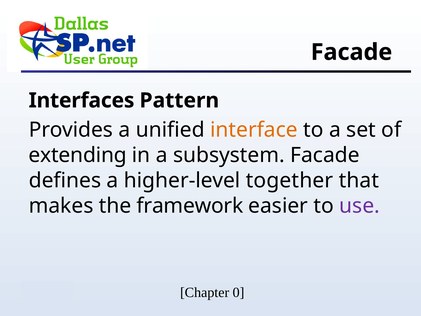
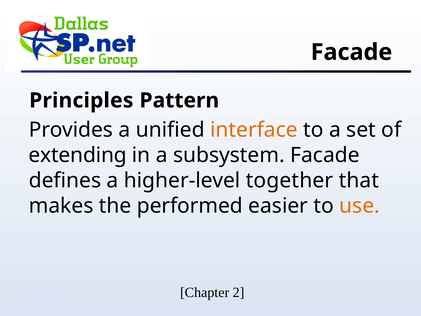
Interfaces: Interfaces -> Principles
framework: framework -> performed
use colour: purple -> orange
0: 0 -> 2
